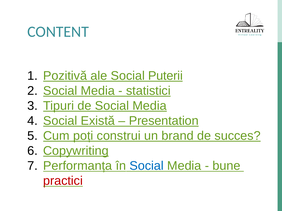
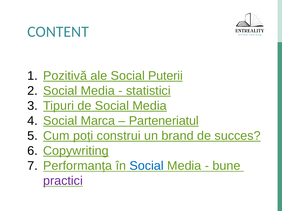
Există: Există -> Marca
Presentation: Presentation -> Parteneriatul
practici colour: red -> purple
